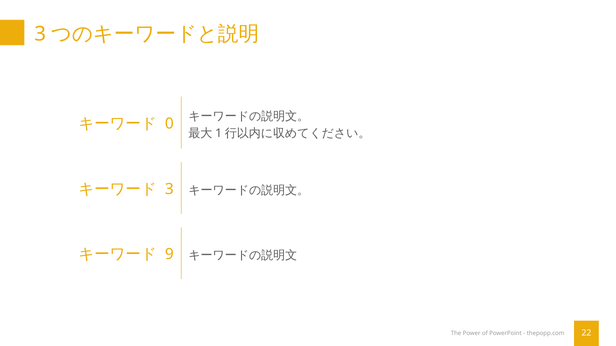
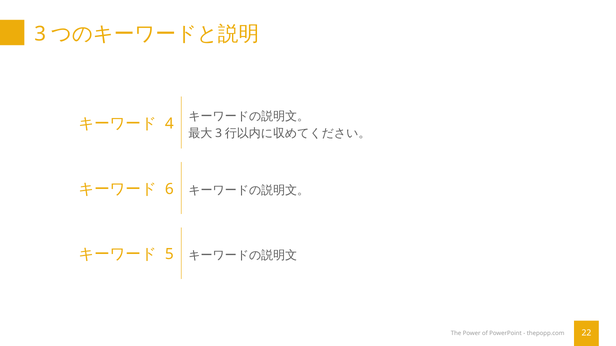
0: 0 -> 4
1 at (219, 134): 1 -> 3
3 at (169, 189): 3 -> 6
9: 9 -> 5
